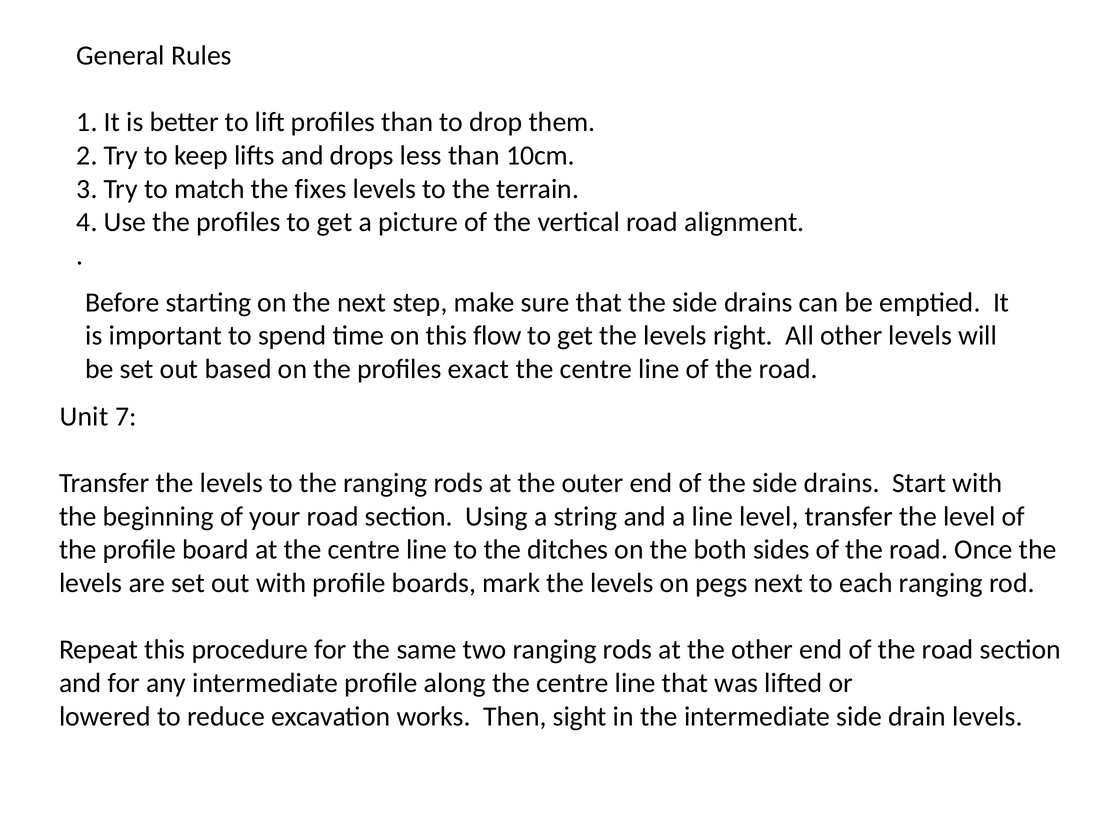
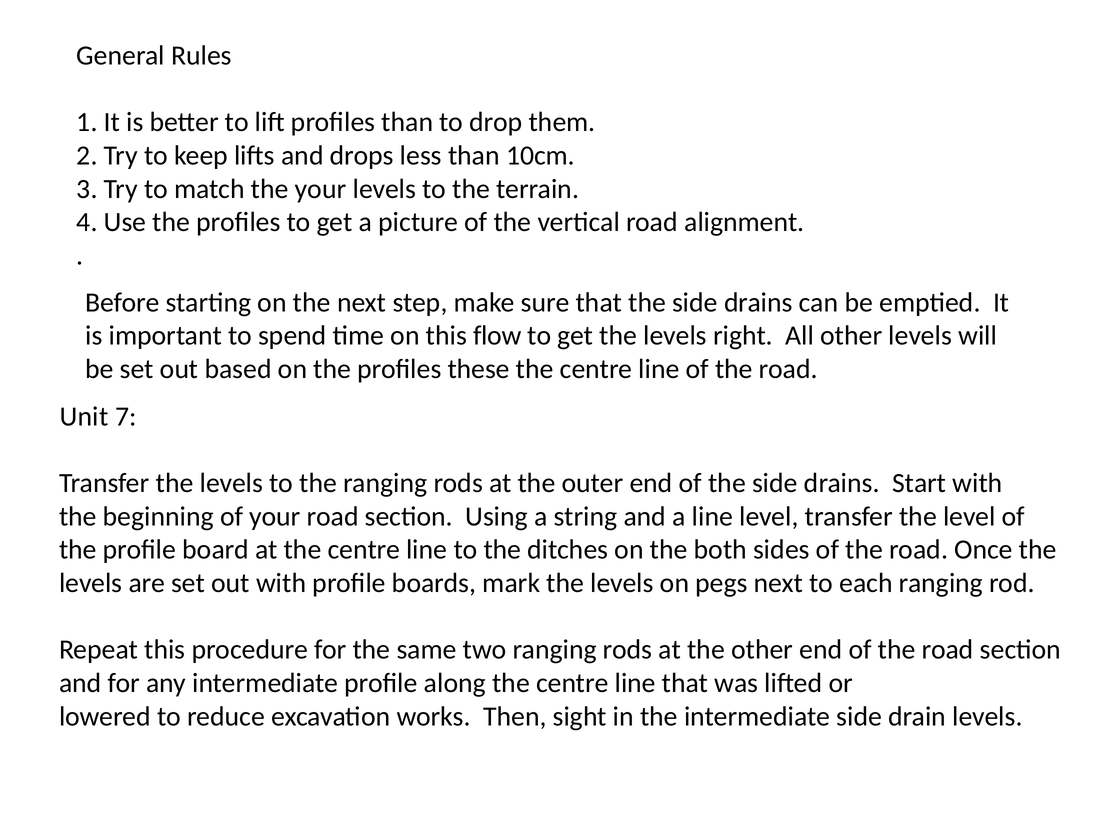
the fixes: fixes -> your
exact: exact -> these
